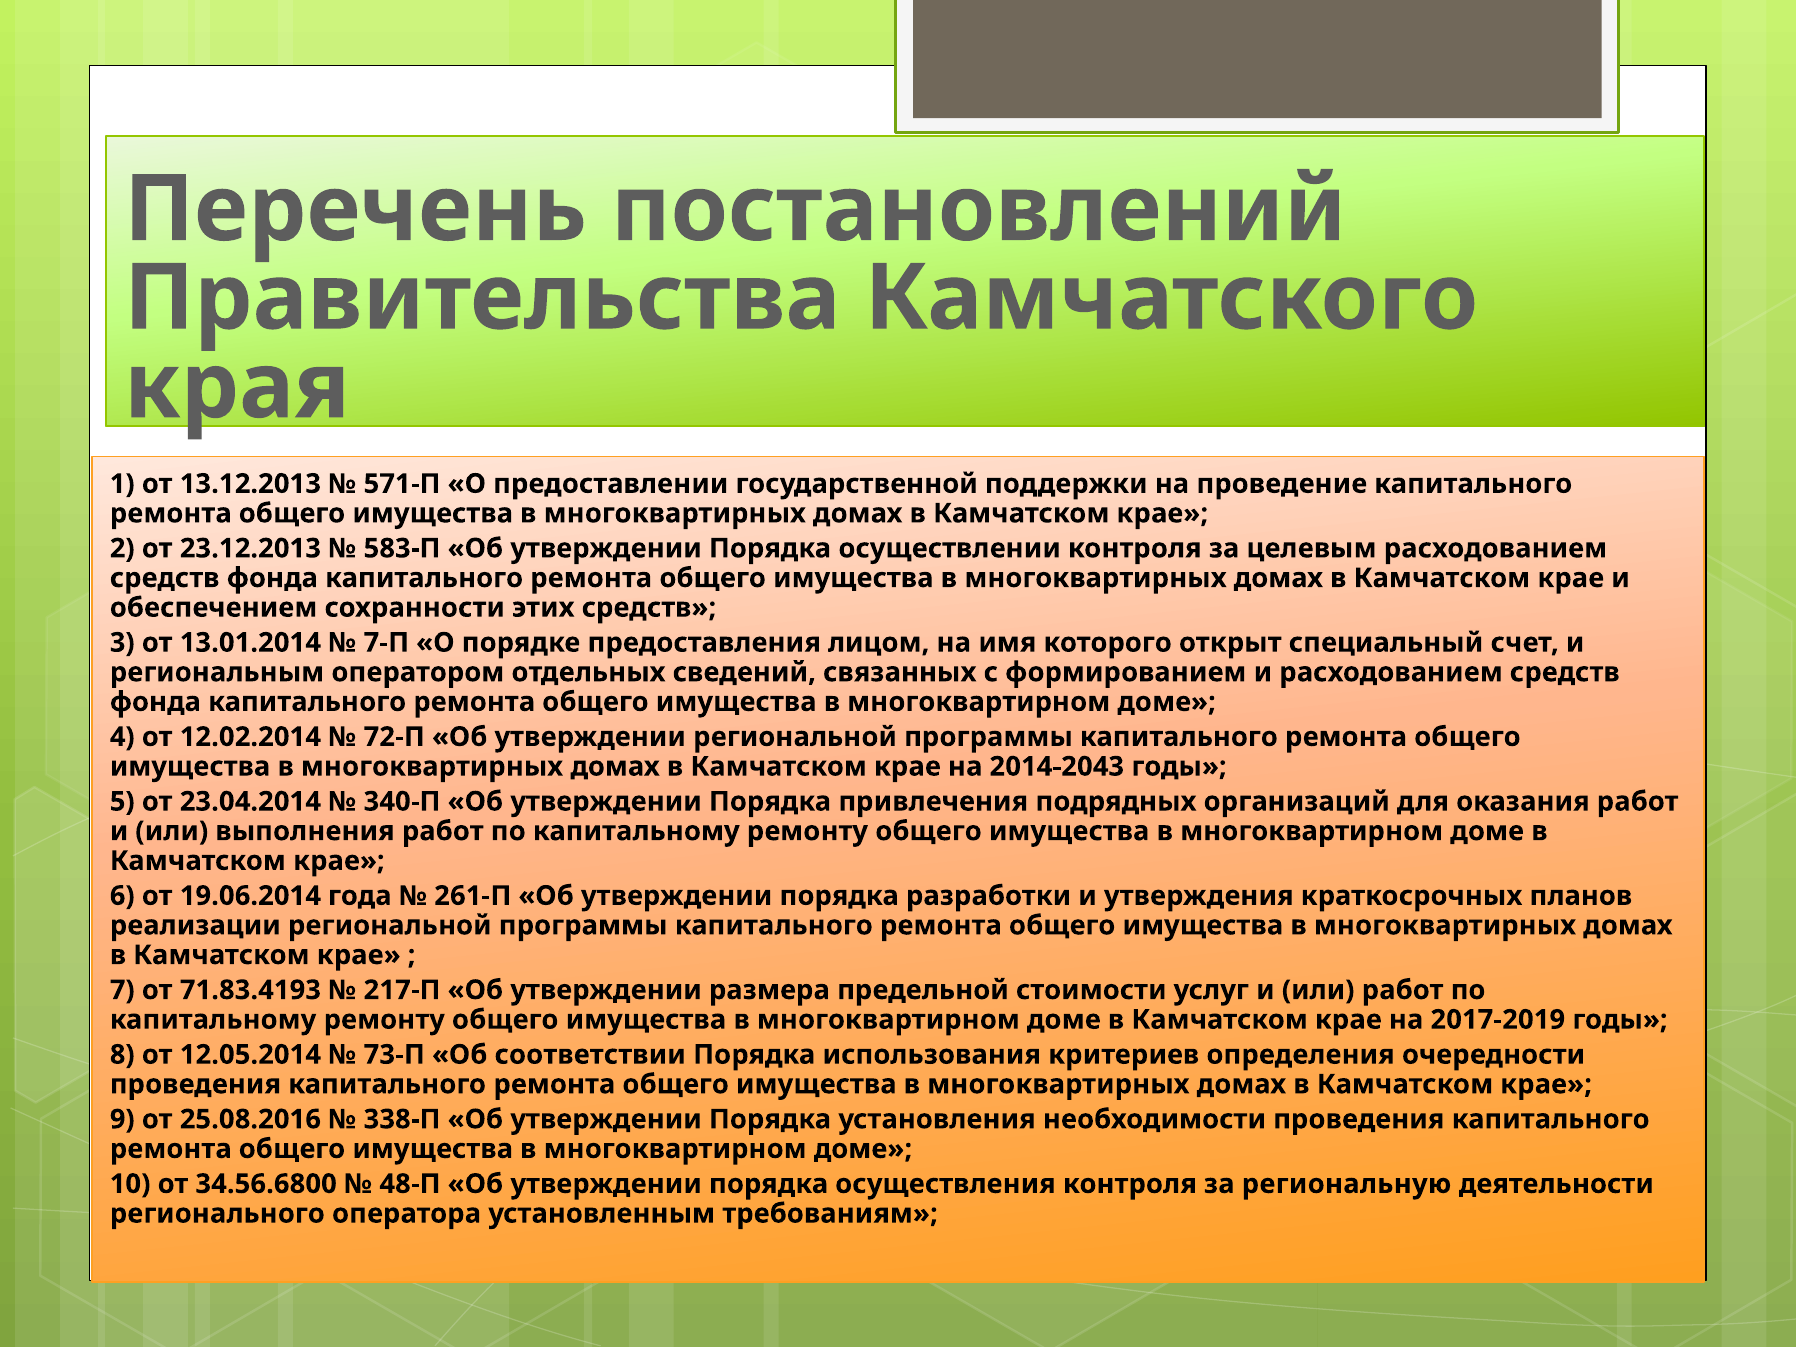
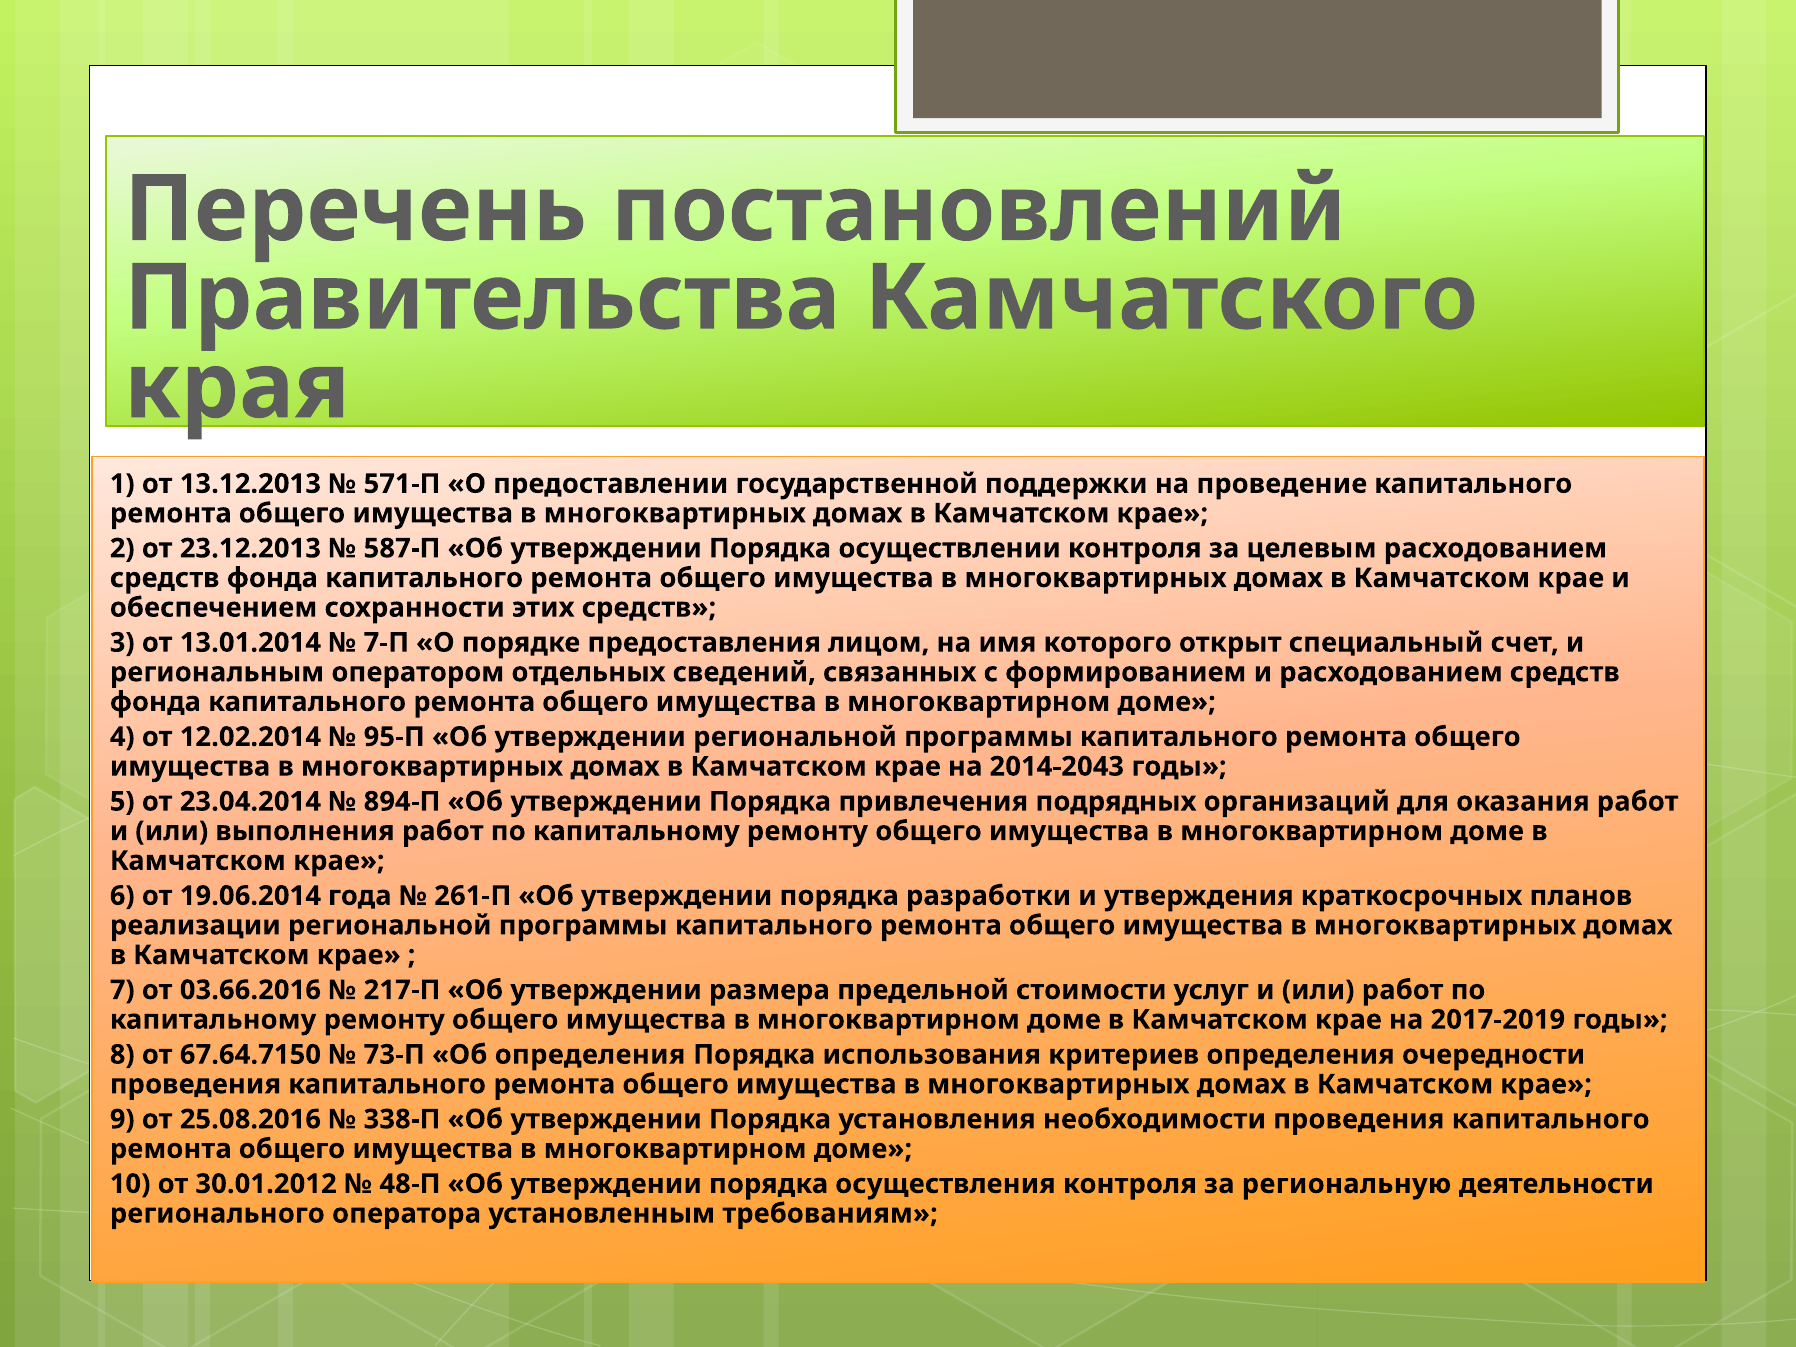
583-П: 583-П -> 587-П
72-П: 72-П -> 95-П
340-П: 340-П -> 894-П
71.83.4193: 71.83.4193 -> 03.66.2016
12.05.2014: 12.05.2014 -> 67.64.7150
Об соответствии: соответствии -> определения
34.56.6800: 34.56.6800 -> 30.01.2012
